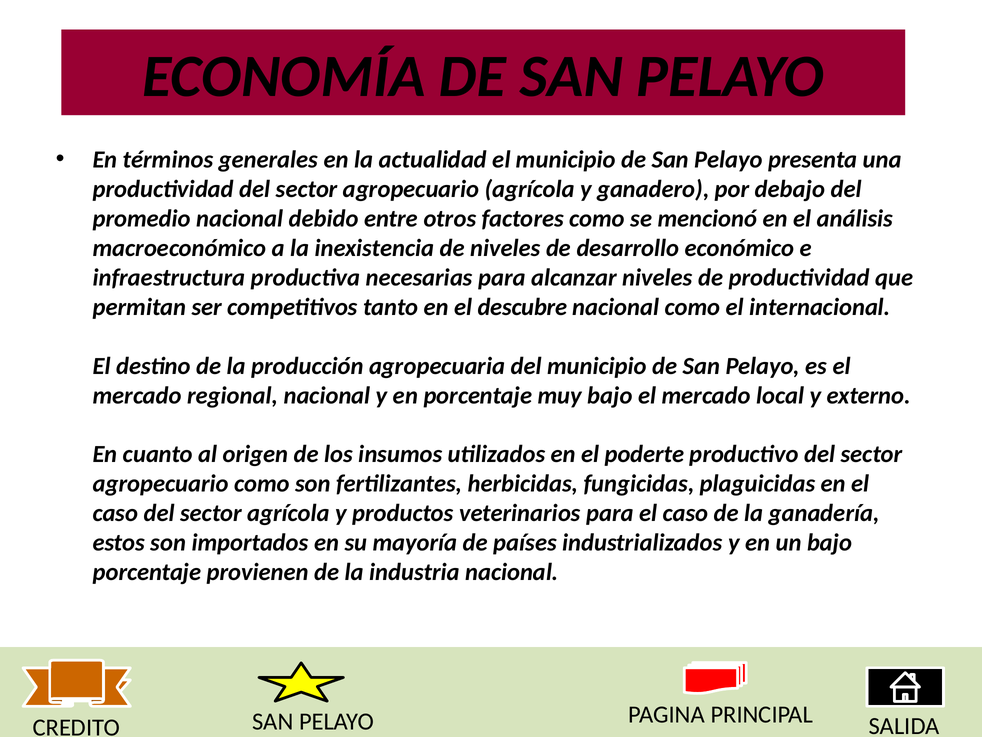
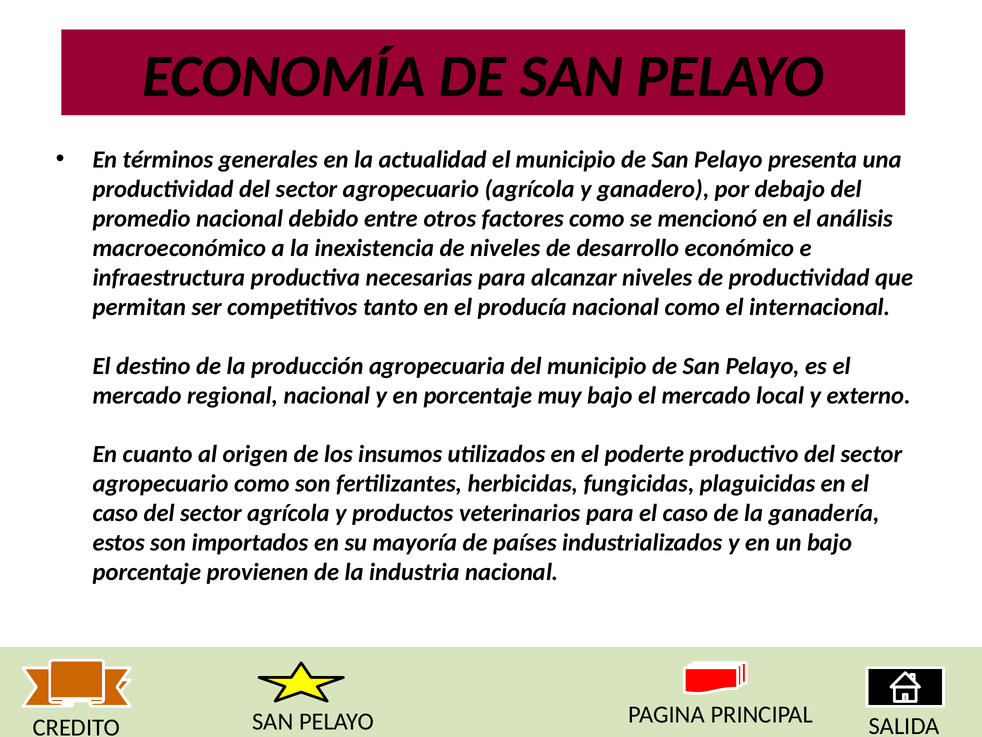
descubre: descubre -> producía
